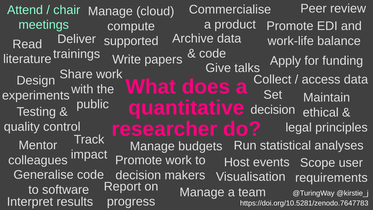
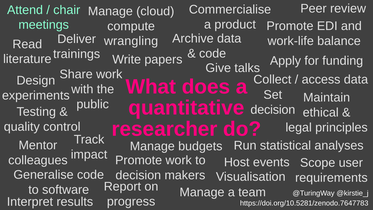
supported: supported -> wrangling
